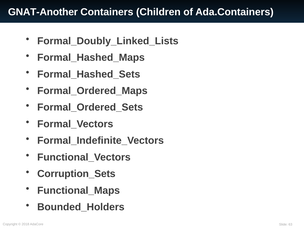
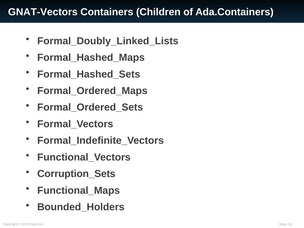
GNAT-Another: GNAT-Another -> GNAT-Vectors
